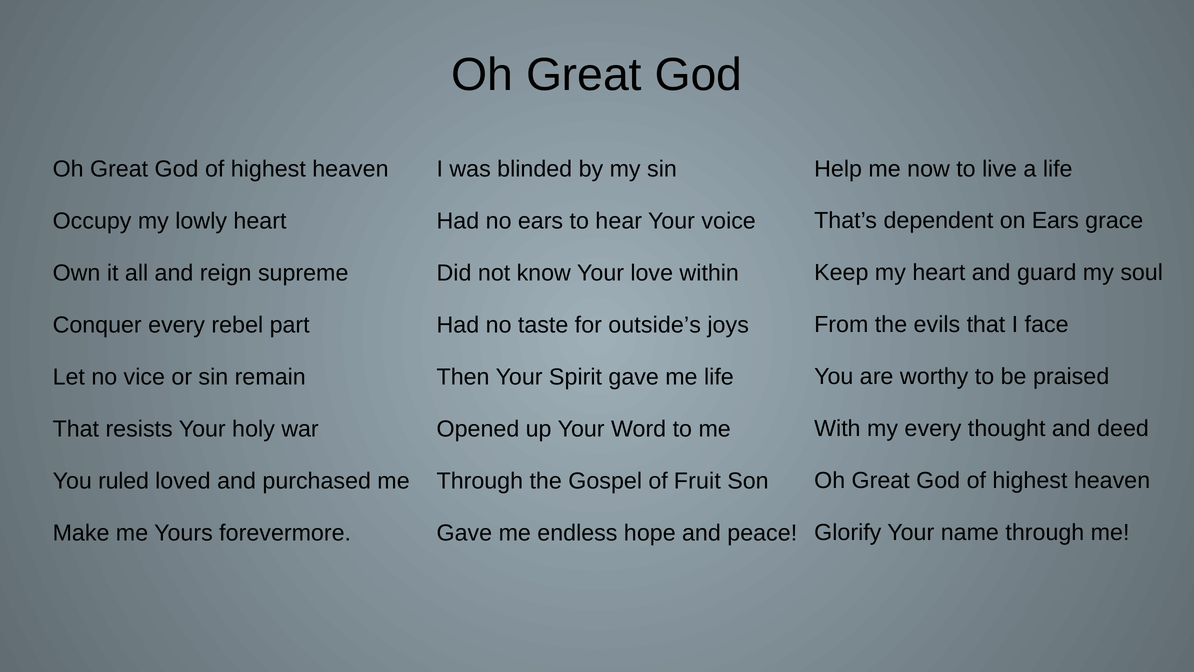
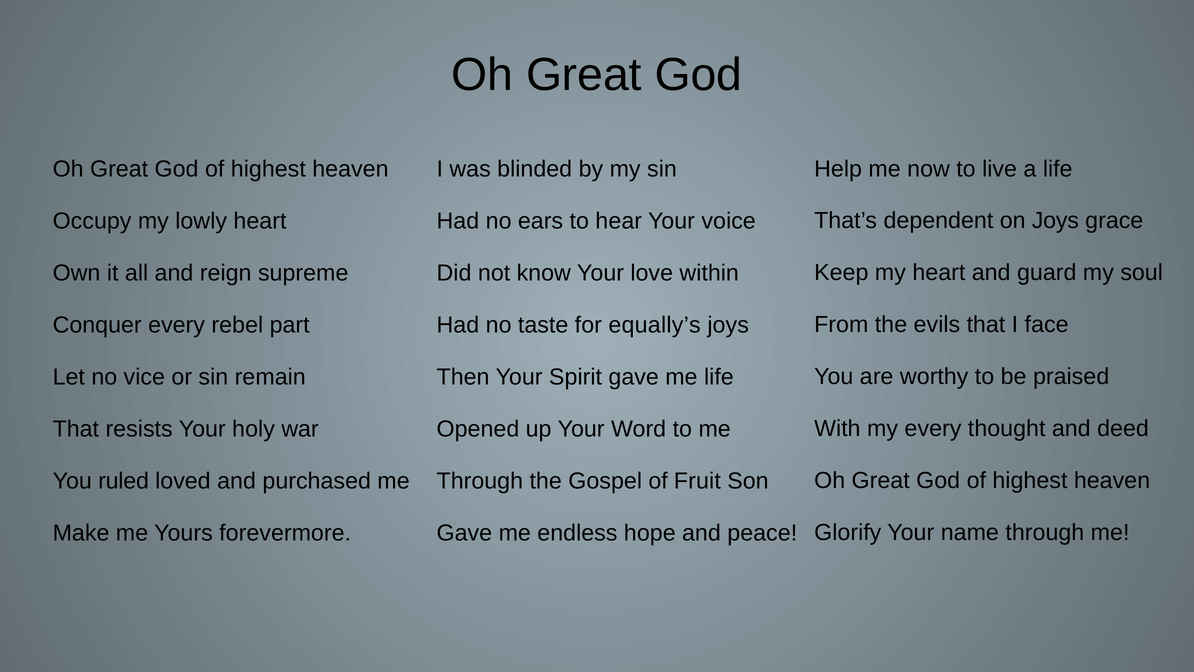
on Ears: Ears -> Joys
outside’s: outside’s -> equally’s
